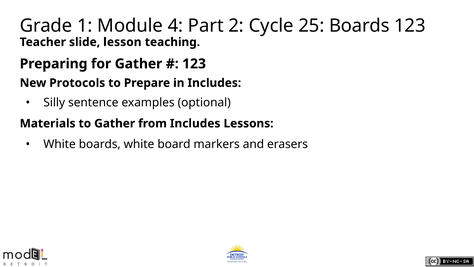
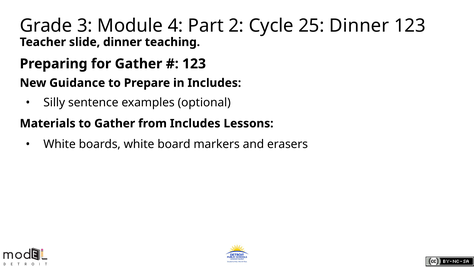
1: 1 -> 3
25 Boards: Boards -> Dinner
slide lesson: lesson -> dinner
Protocols: Protocols -> Guidance
